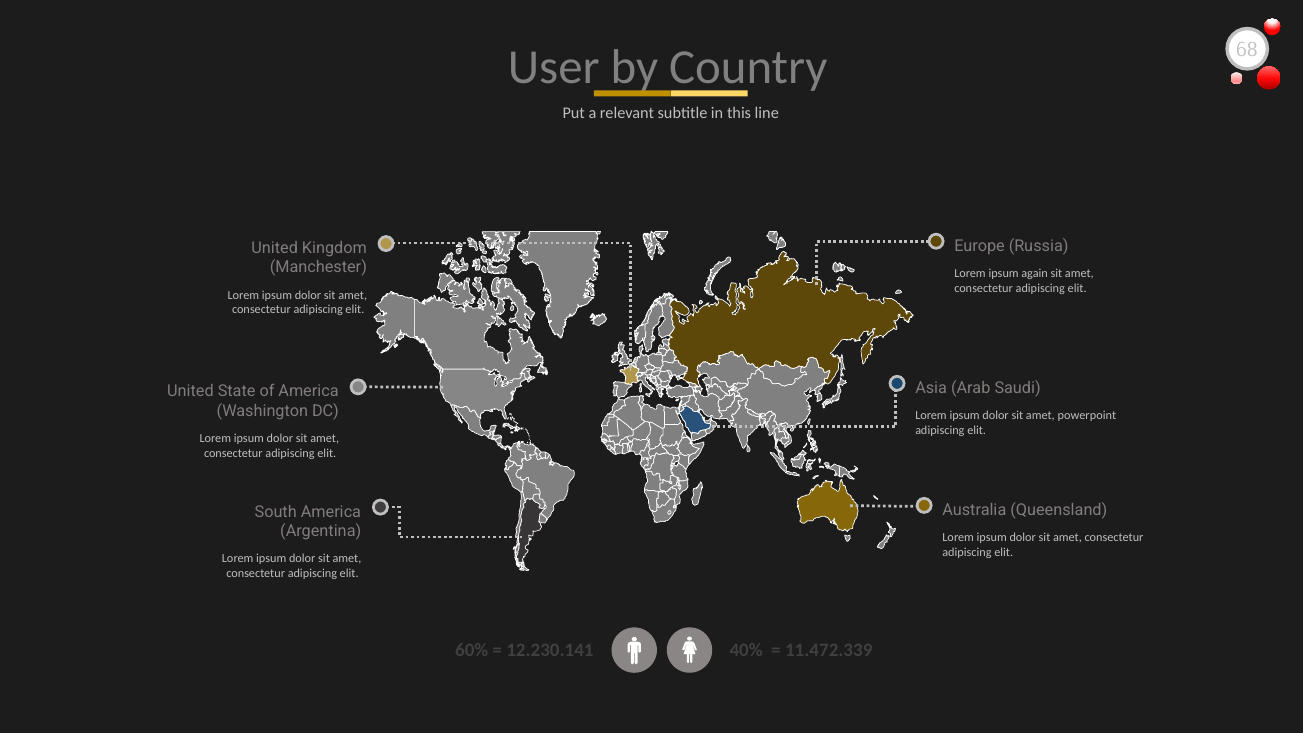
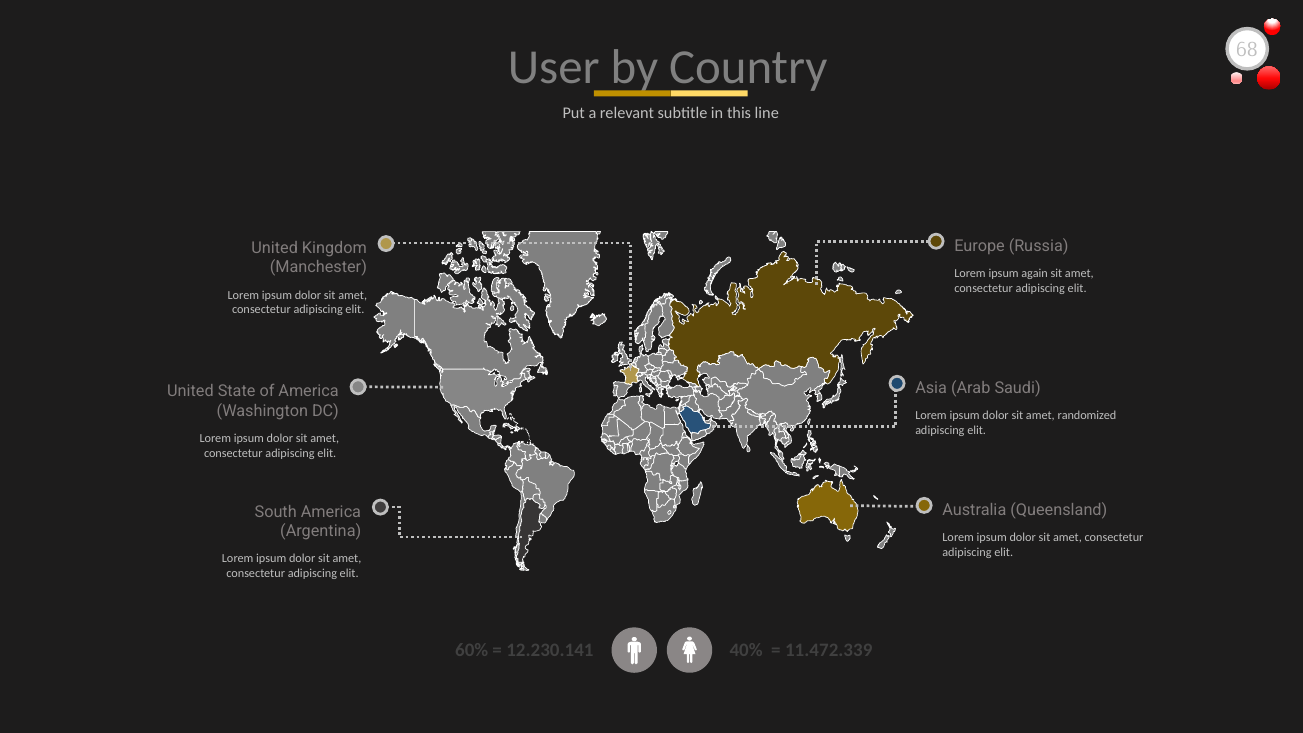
powerpoint: powerpoint -> randomized
